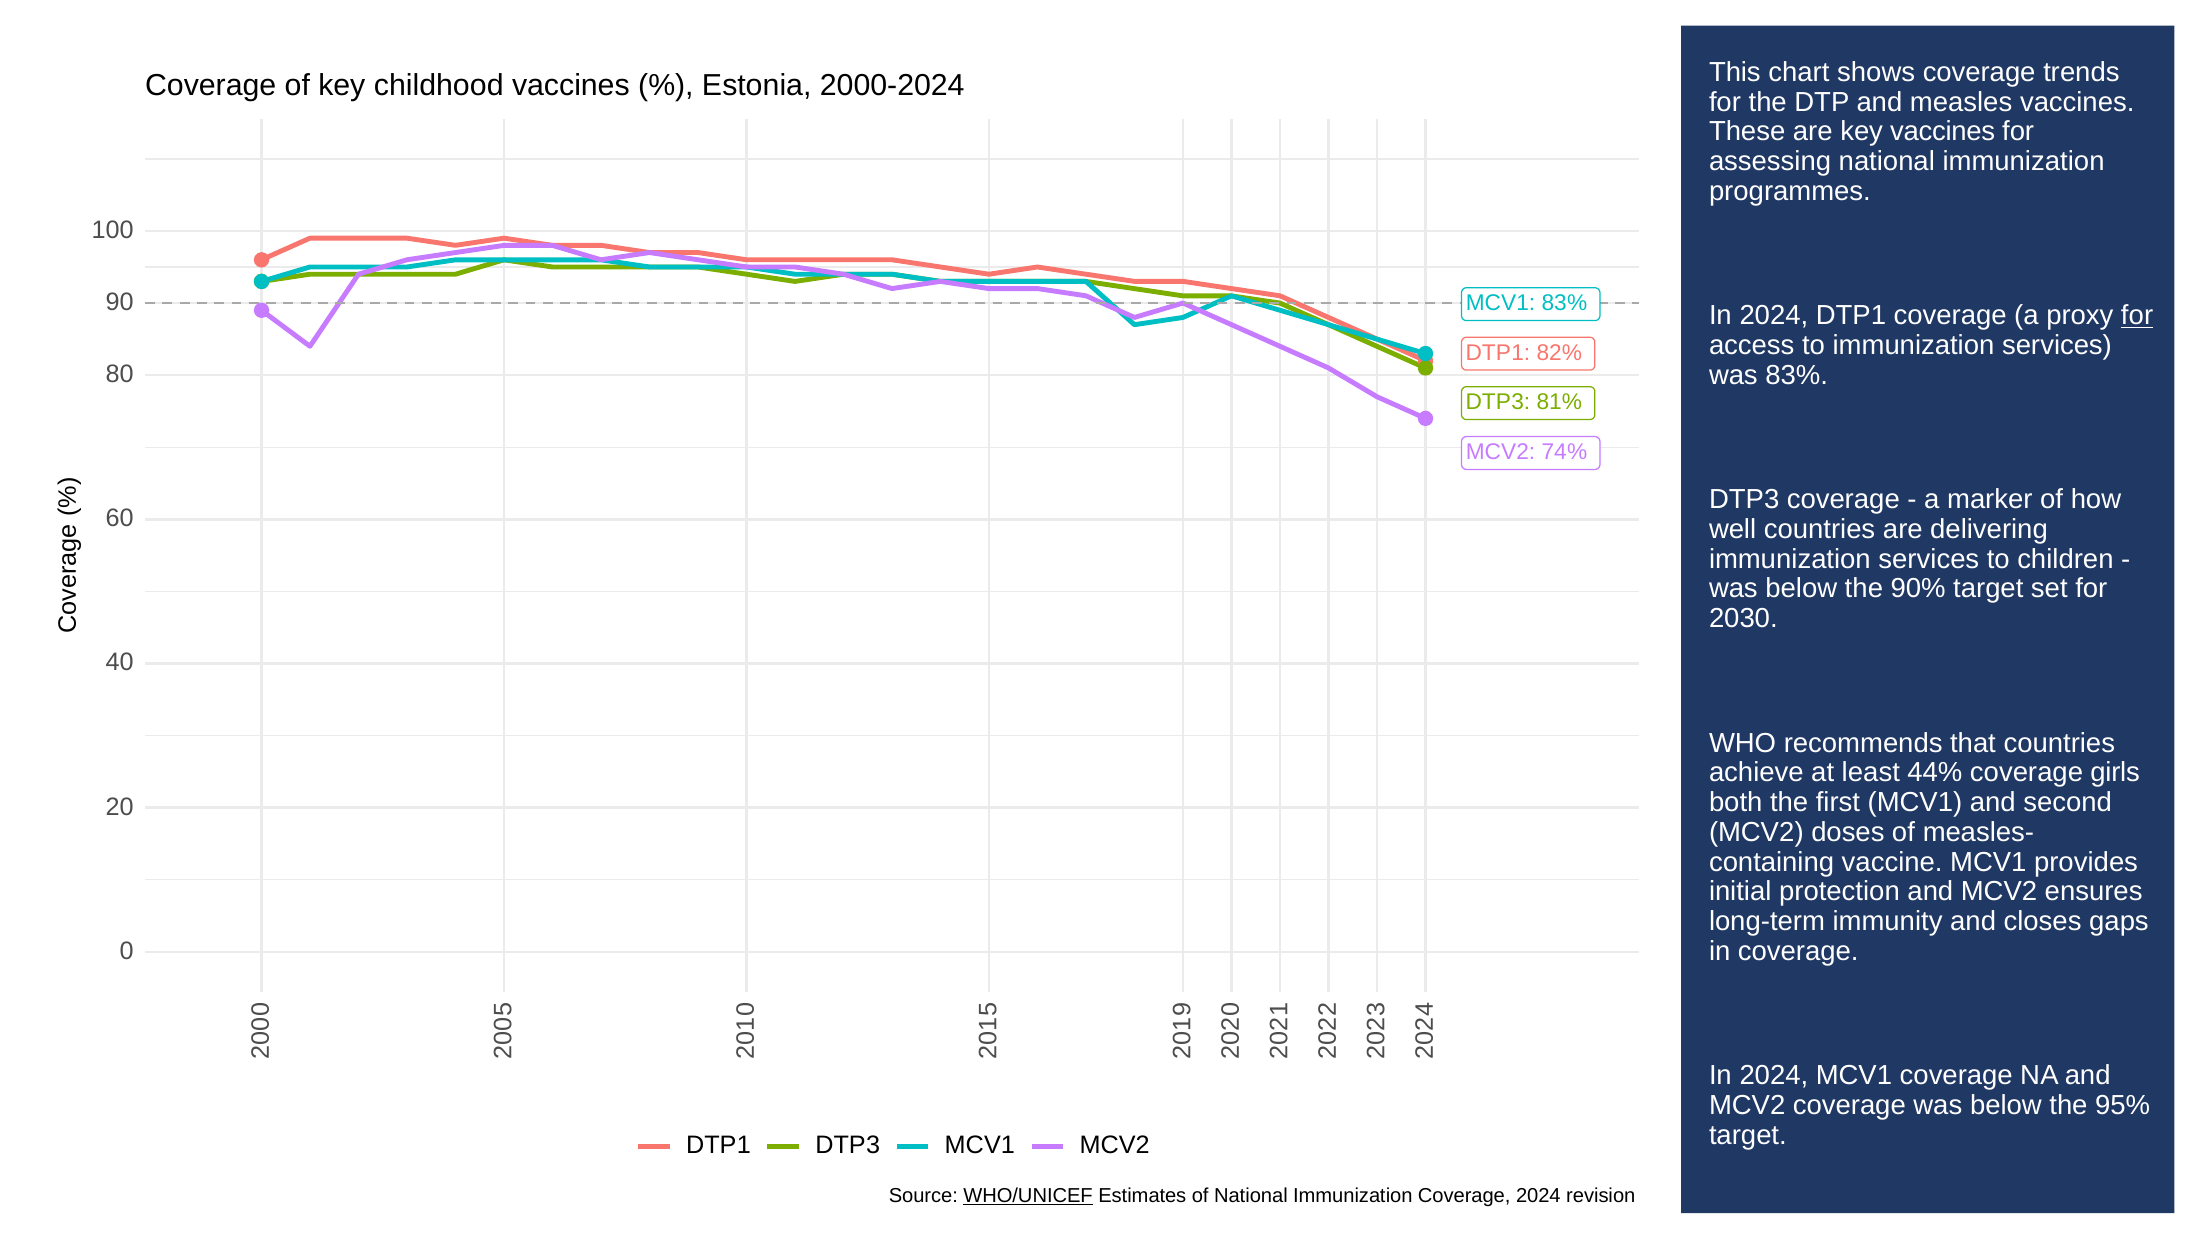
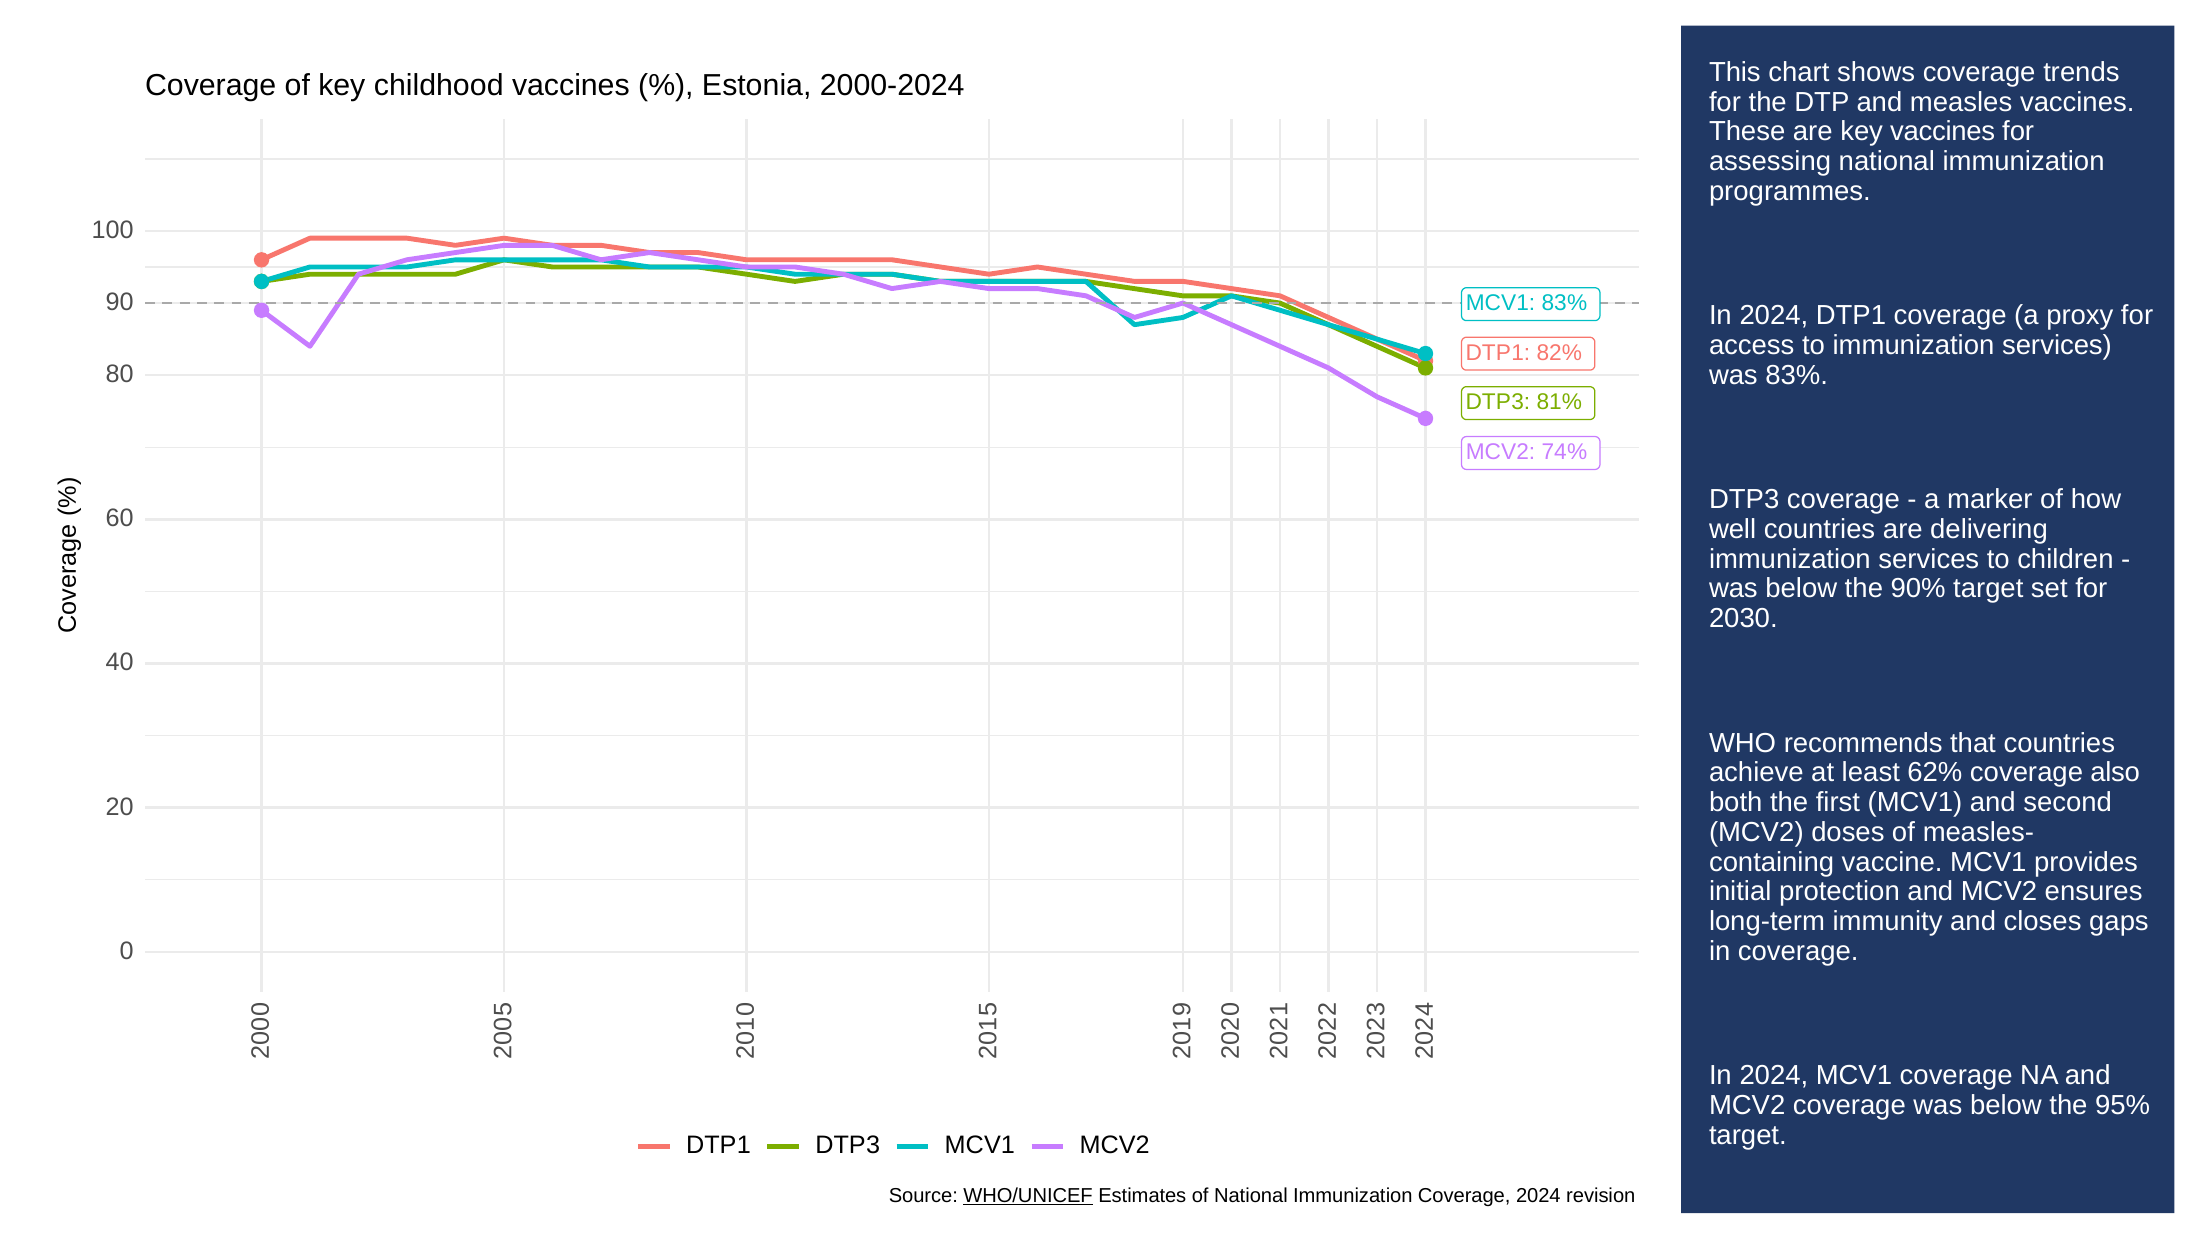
for at (2137, 316) underline: present -> none
44%: 44% -> 62%
girls: girls -> also
